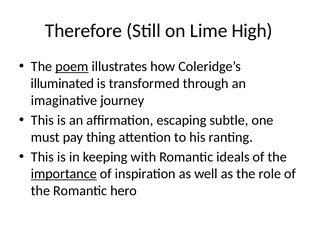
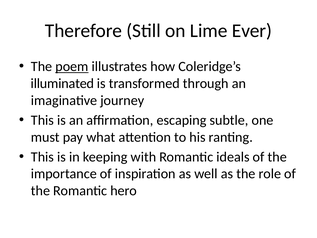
High: High -> Ever
thing: thing -> what
importance underline: present -> none
